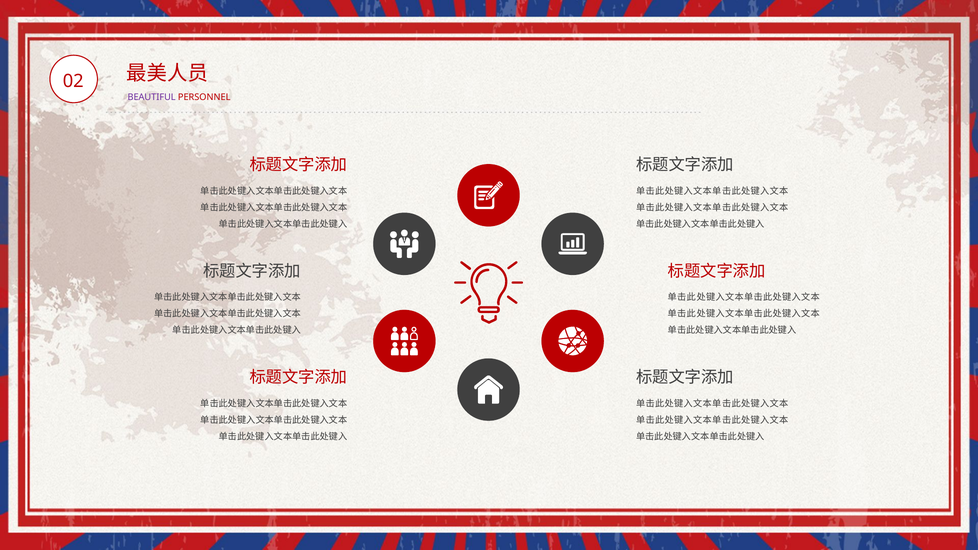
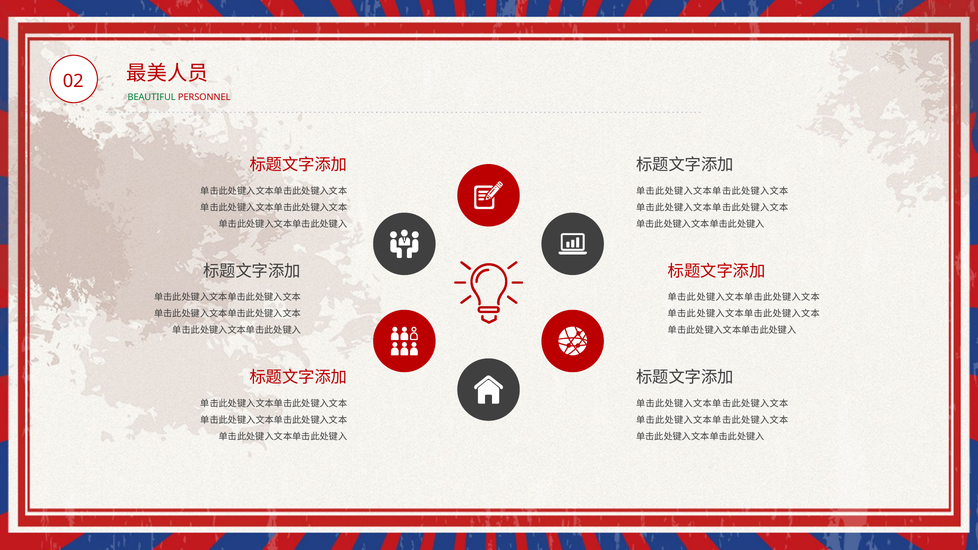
BEAUTIFUL colour: purple -> green
